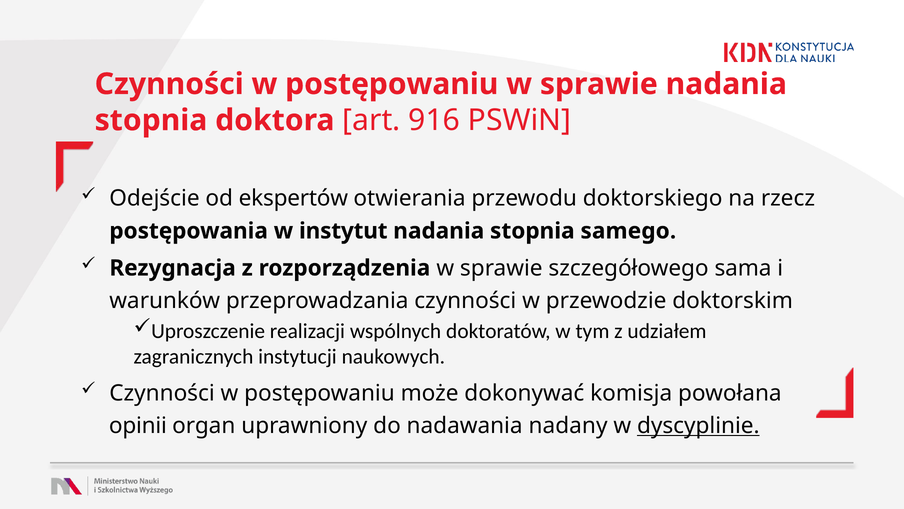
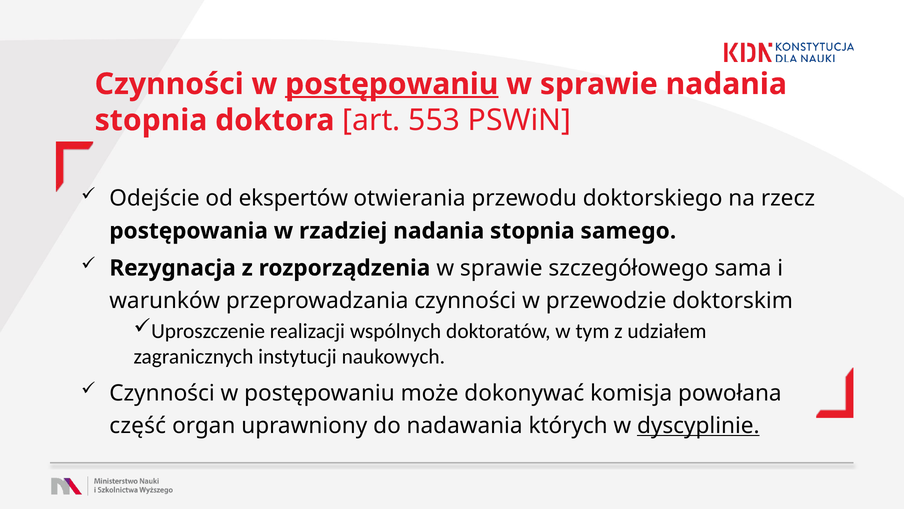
postępowaniu at (392, 84) underline: none -> present
916: 916 -> 553
instytut: instytut -> rzadziej
opinii: opinii -> część
nadany: nadany -> których
